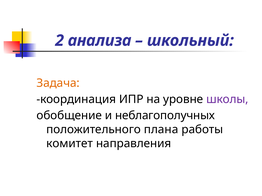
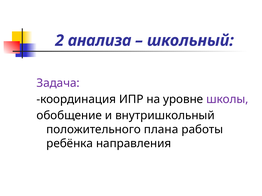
Задача colour: orange -> purple
неблагополучных: неблагополучных -> внутришкольный
комитет: комитет -> ребёнка
